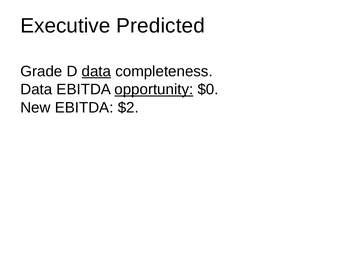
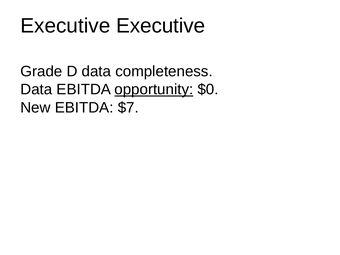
Executive Predicted: Predicted -> Executive
data at (96, 71) underline: present -> none
$2: $2 -> $7
